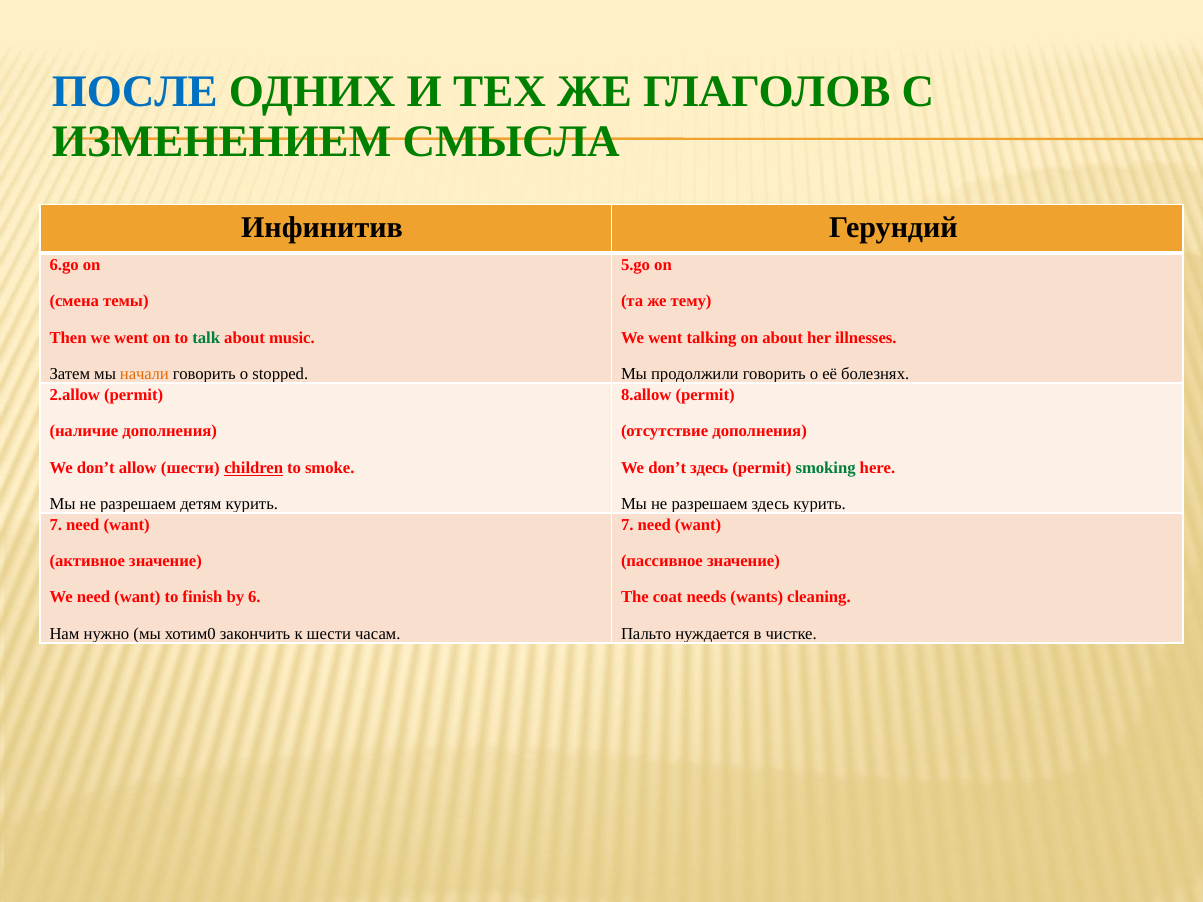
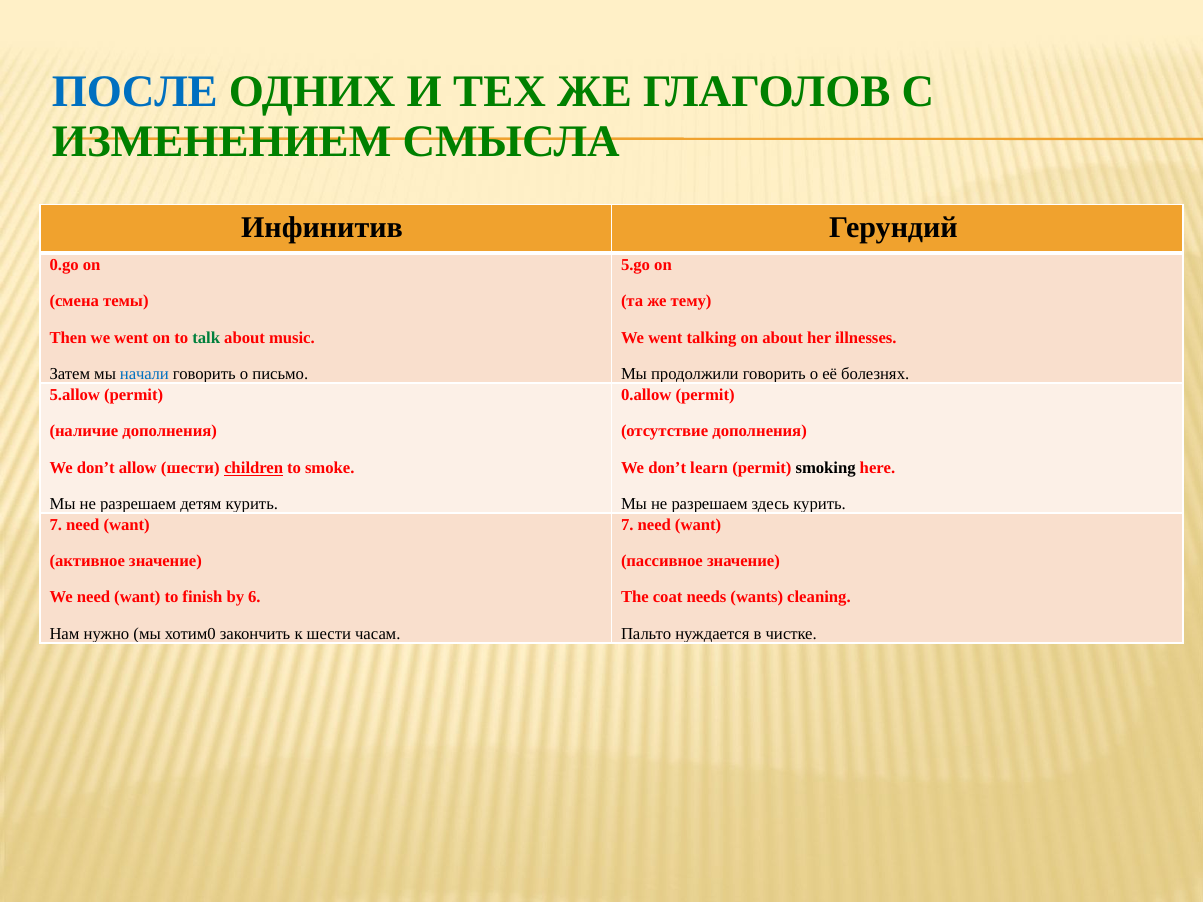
6.go: 6.go -> 0.go
начали colour: orange -> blue
stopped: stopped -> письмо
2.allow: 2.allow -> 5.allow
8.allow: 8.allow -> 0.allow
don’t здесь: здесь -> learn
smoking colour: green -> black
